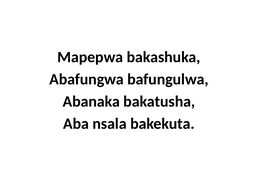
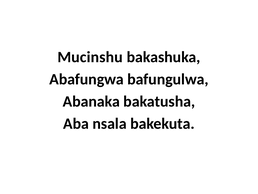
Mapepwa: Mapepwa -> Mucinshu
